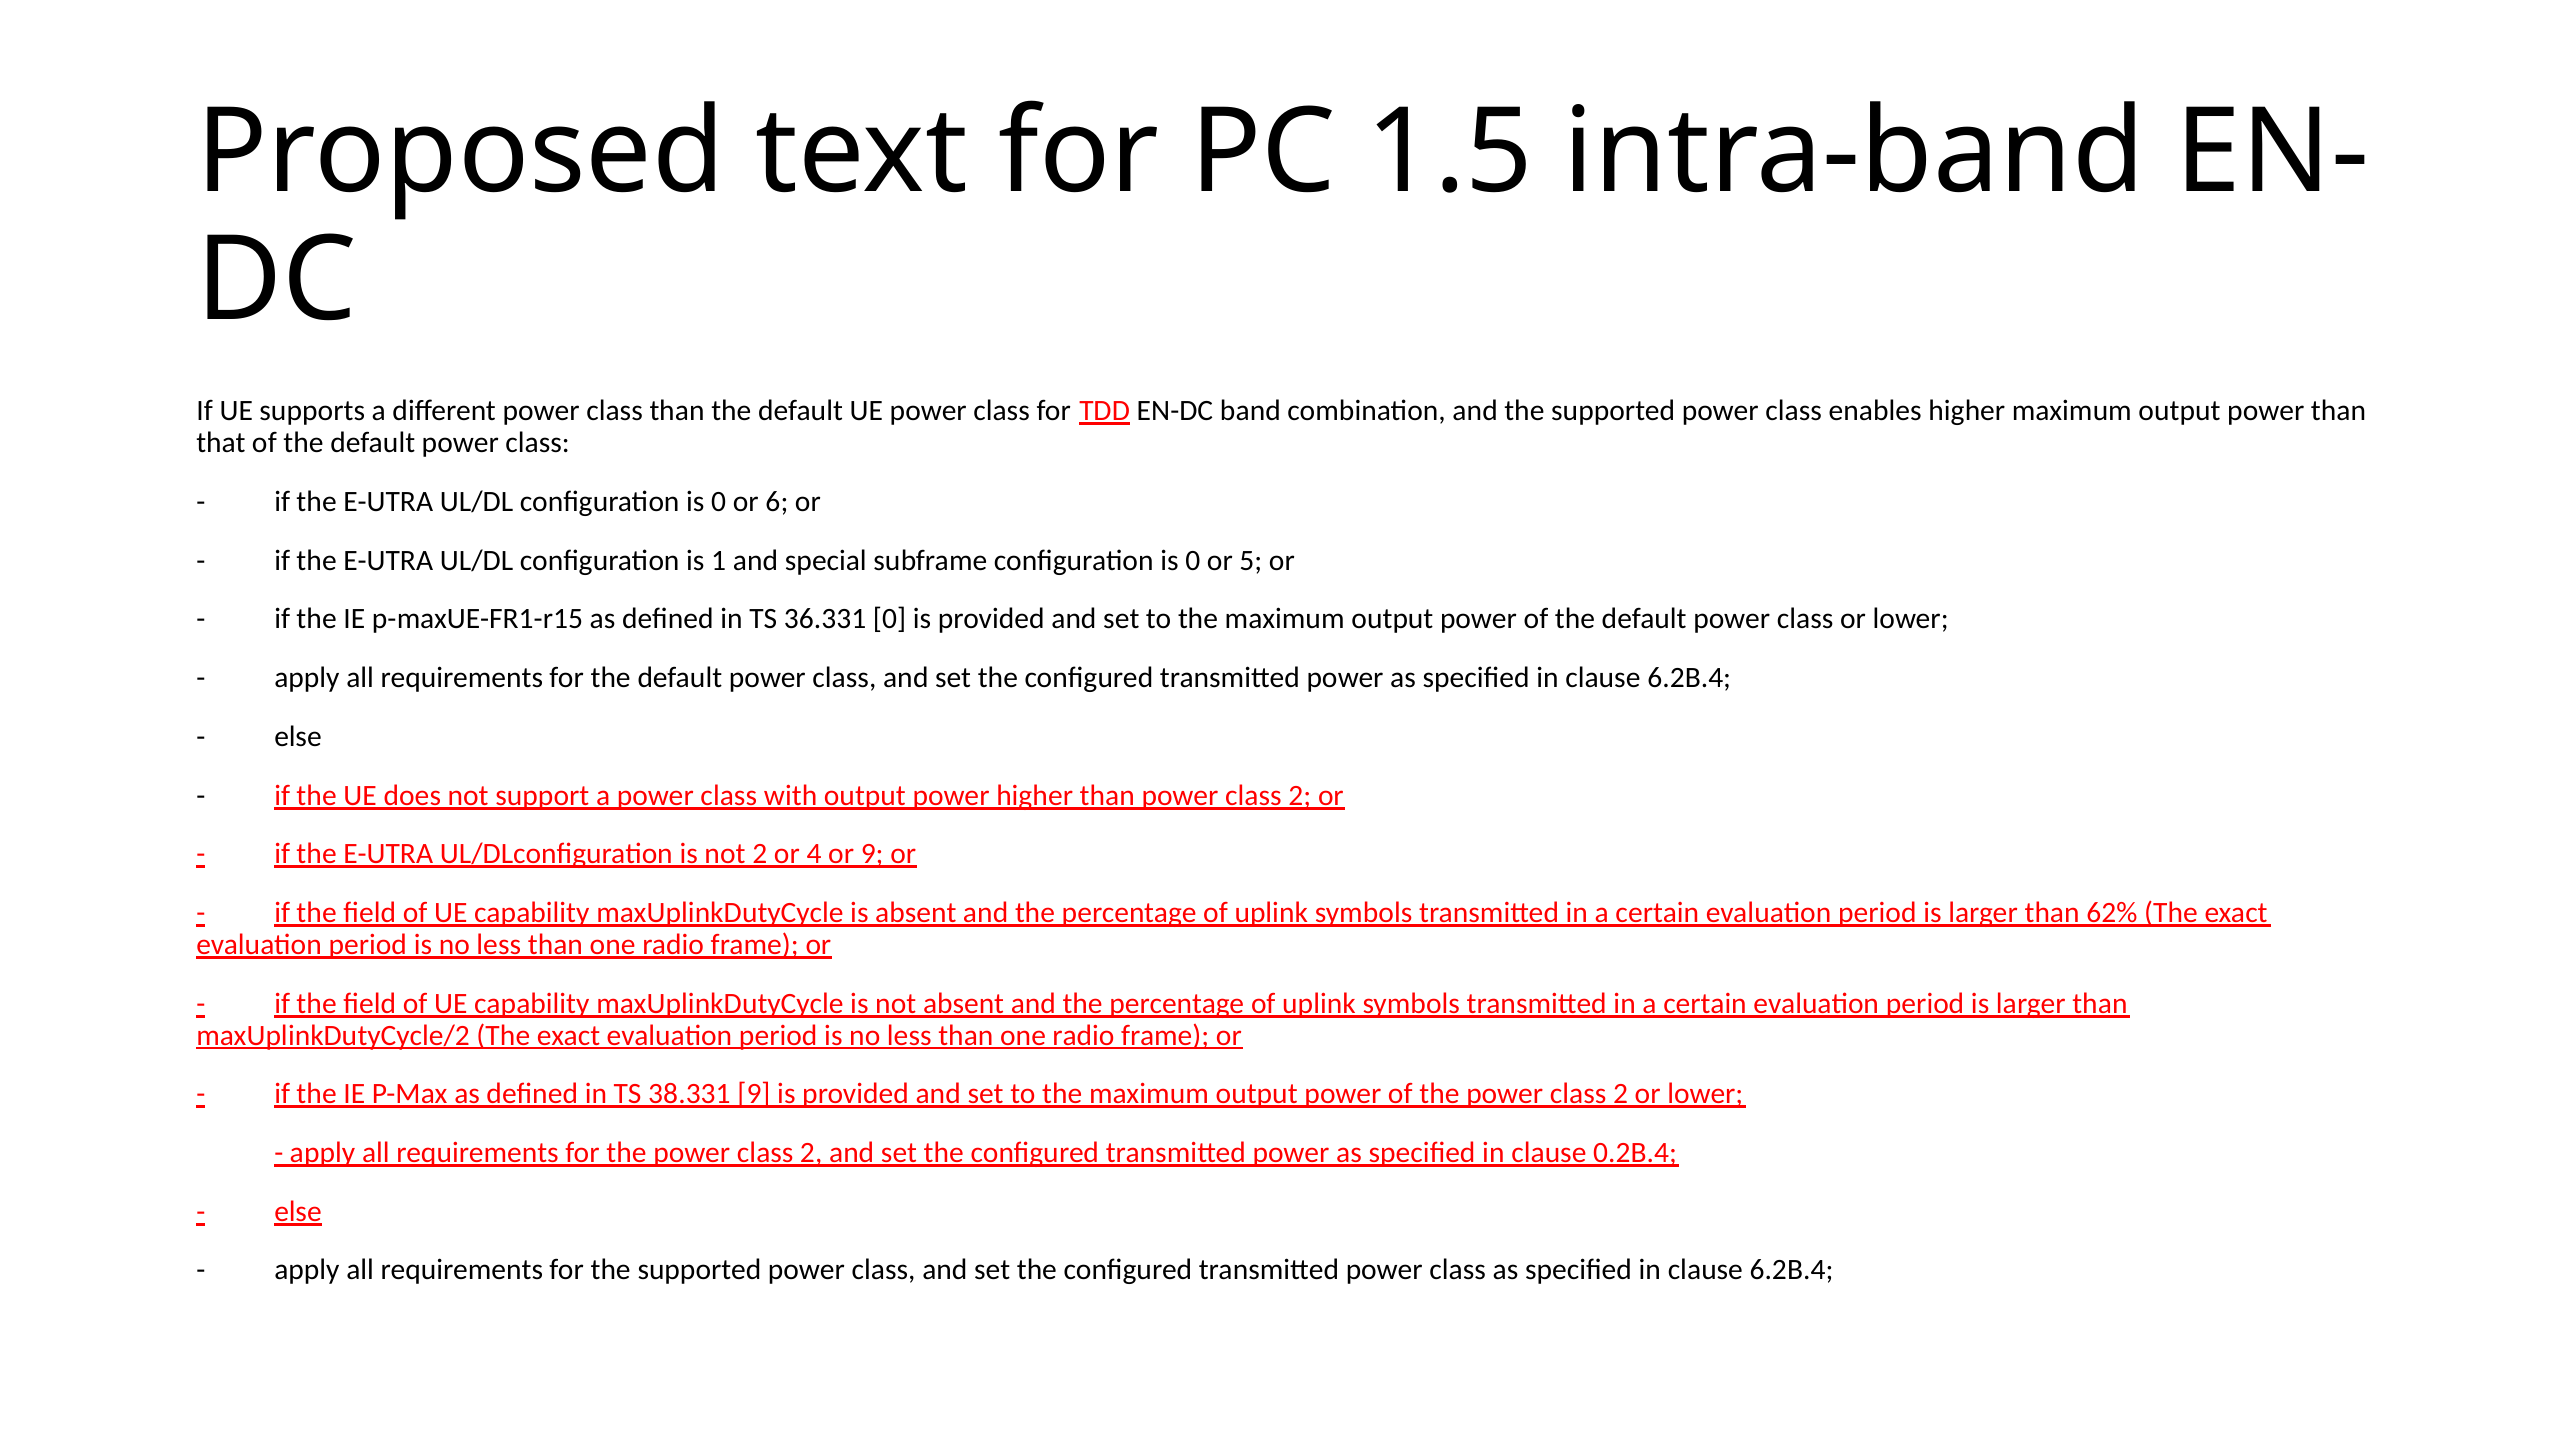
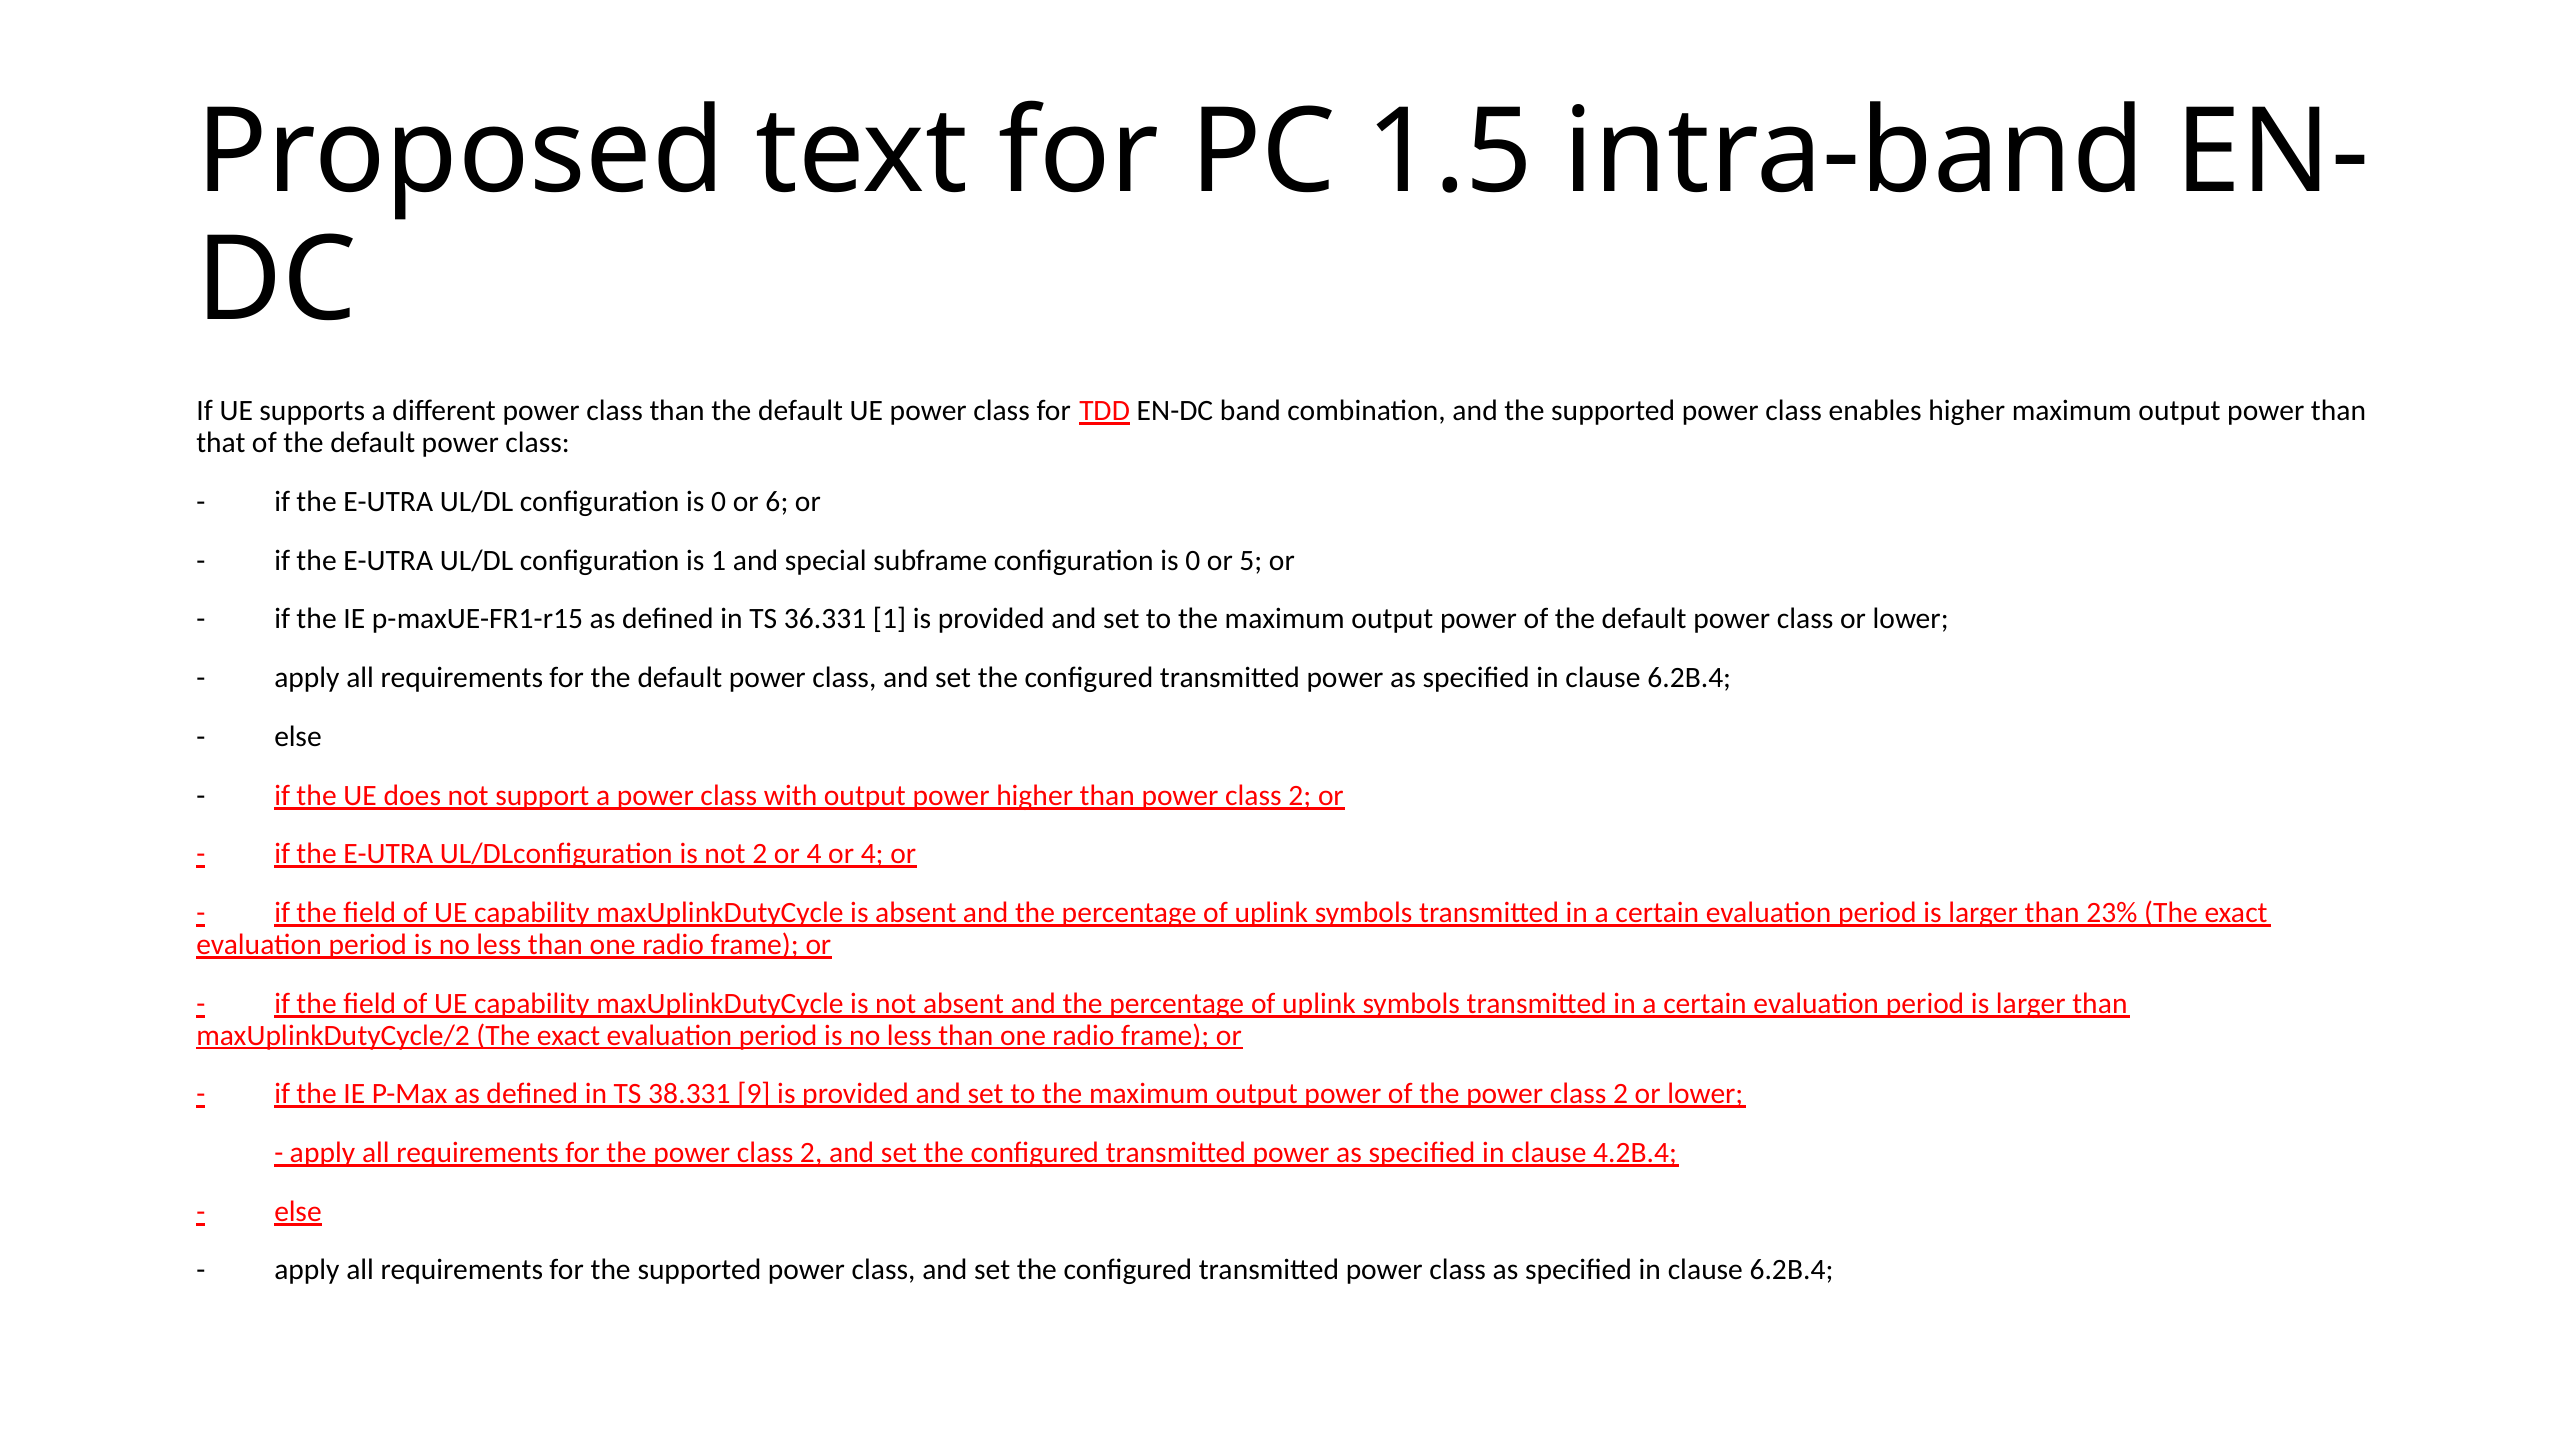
36.331 0: 0 -> 1
4 or 9: 9 -> 4
62%: 62% -> 23%
0.2B.4: 0.2B.4 -> 4.2B.4
